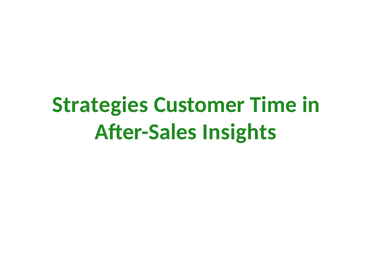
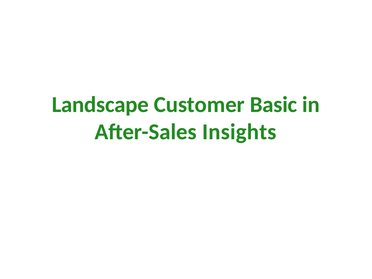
Strategies: Strategies -> Landscape
Time: Time -> Basic
